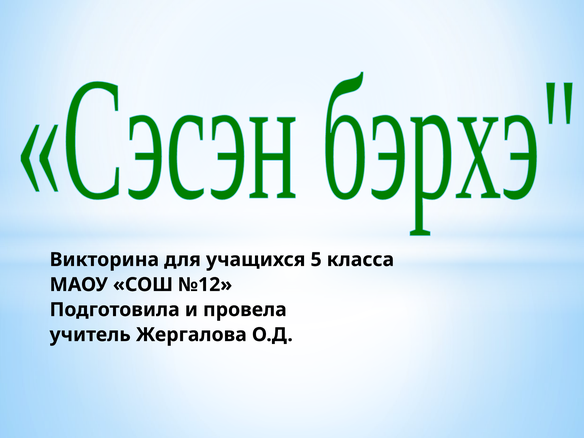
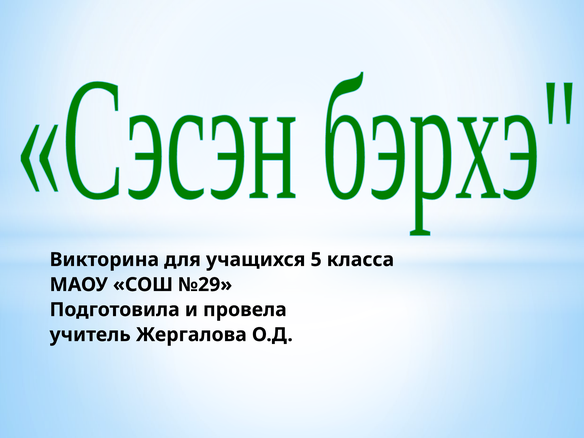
№12: №12 -> №29
